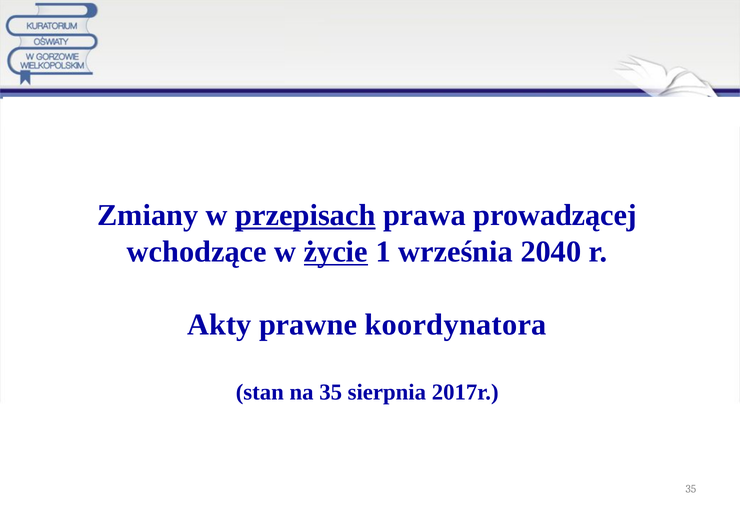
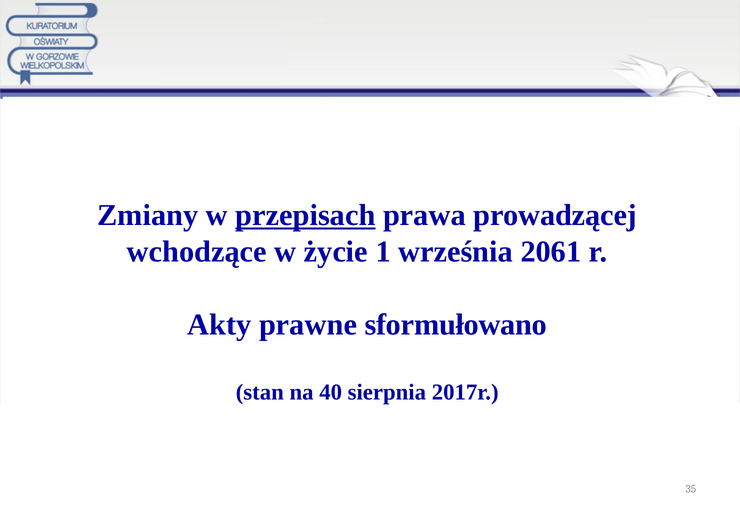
życie underline: present -> none
2040: 2040 -> 2061
koordynatora: koordynatora -> sformułowano
na 35: 35 -> 40
